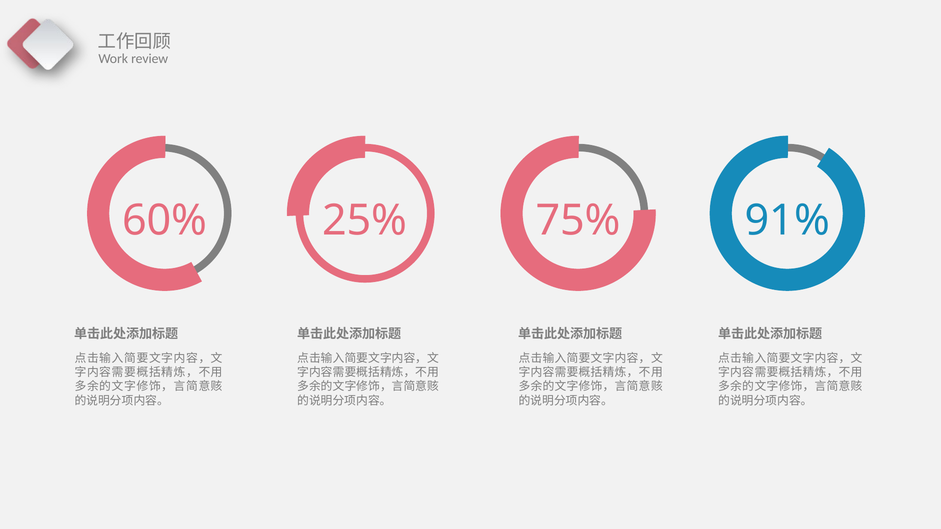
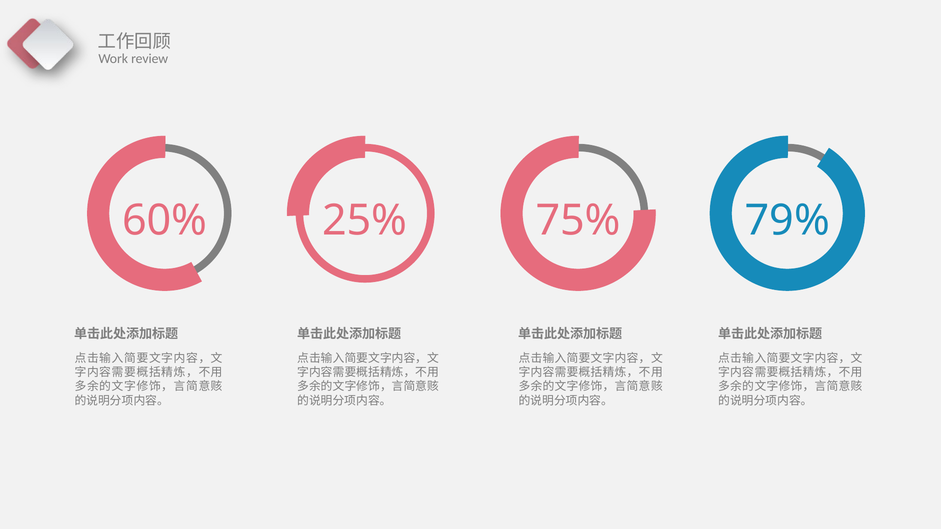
91%: 91% -> 79%
